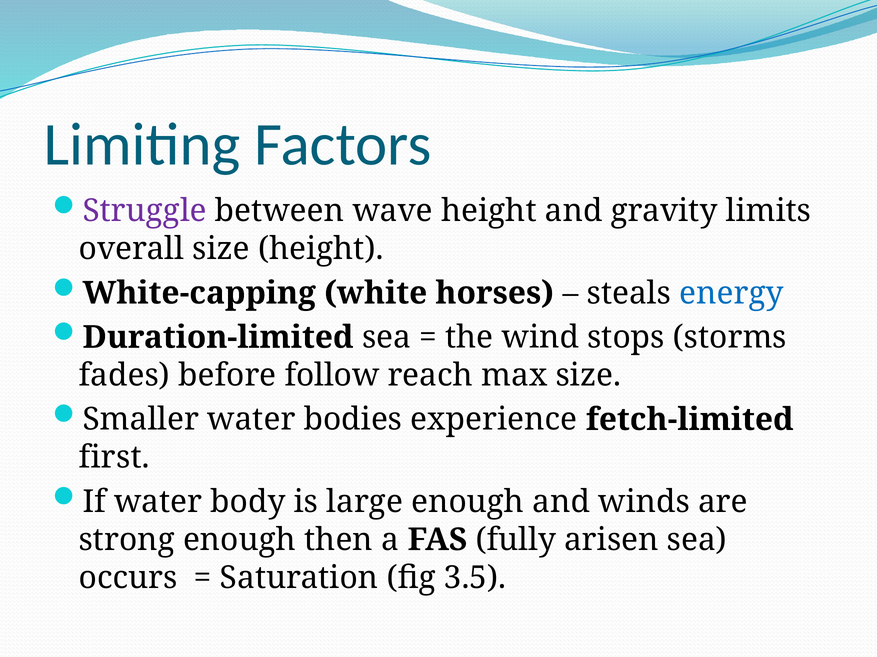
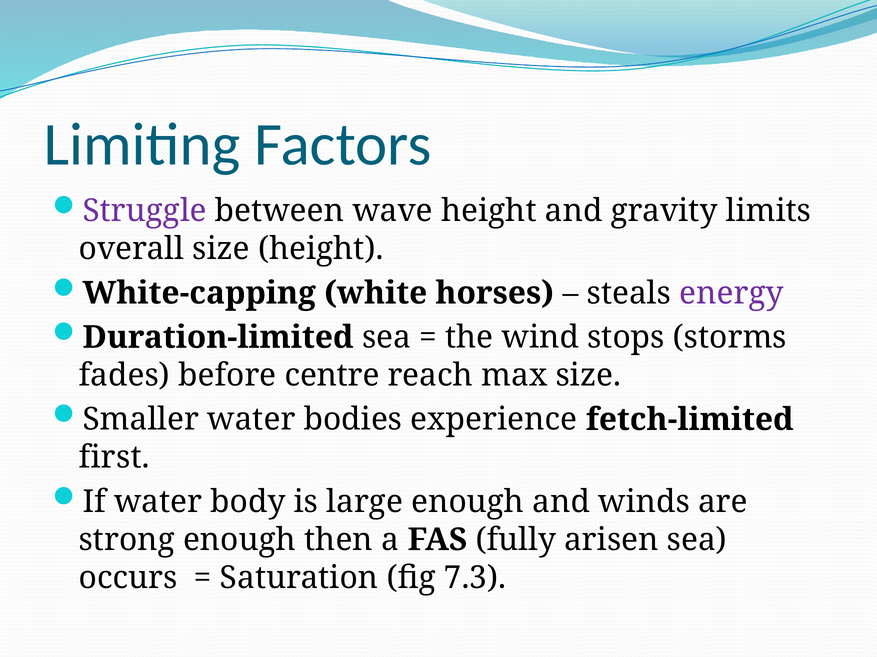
energy colour: blue -> purple
follow: follow -> centre
3.5: 3.5 -> 7.3
